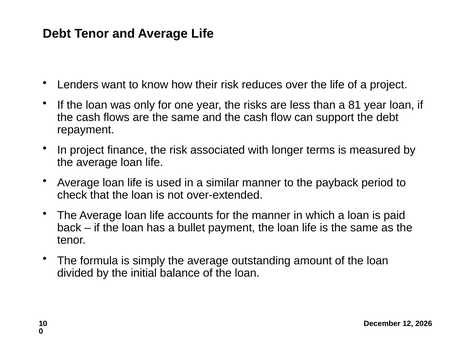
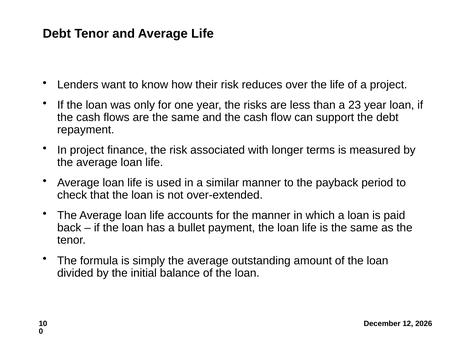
81: 81 -> 23
